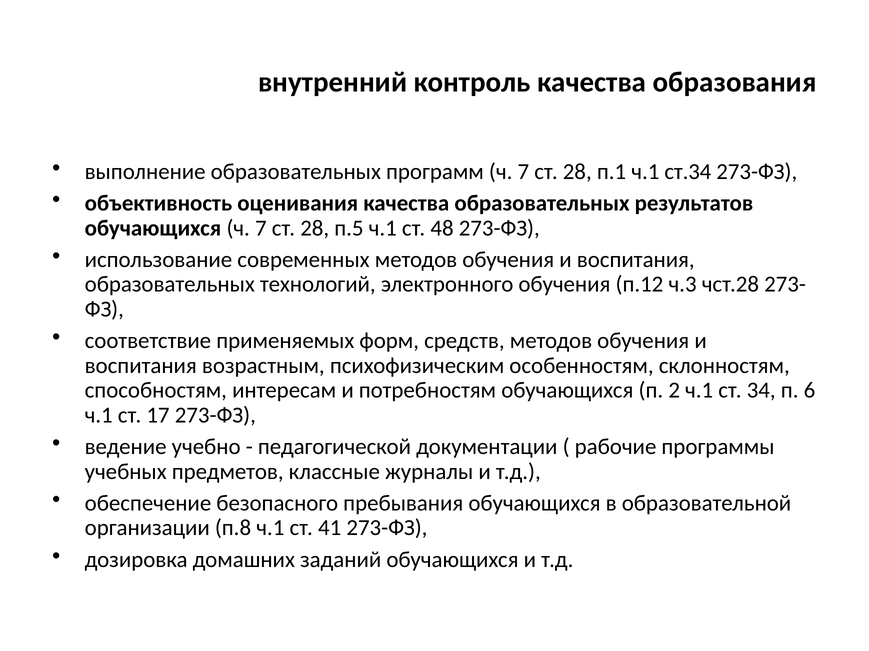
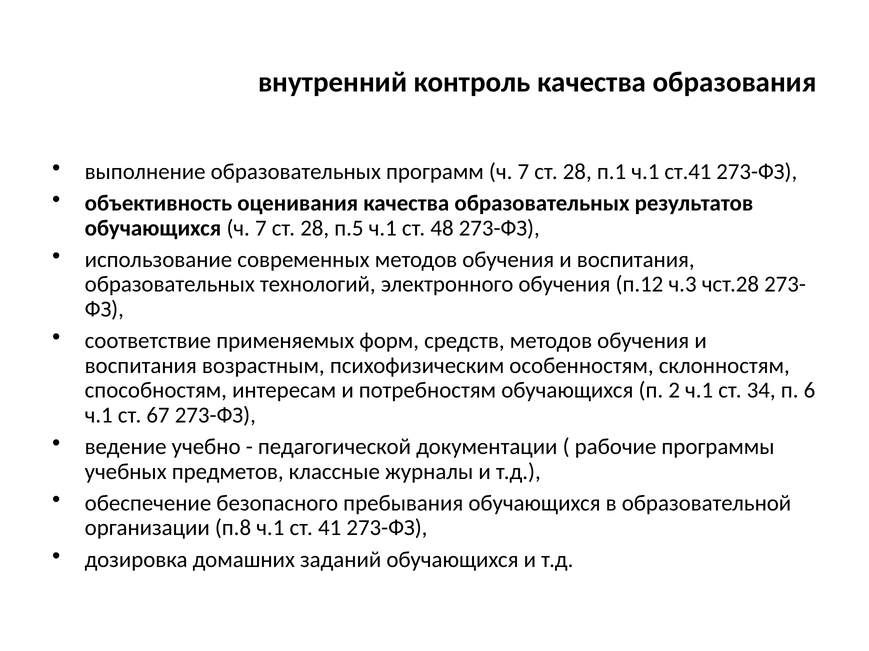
ст.34: ст.34 -> ст.41
17: 17 -> 67
